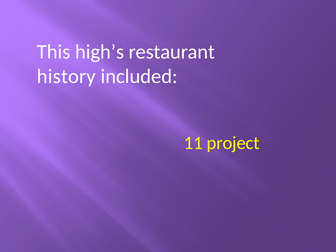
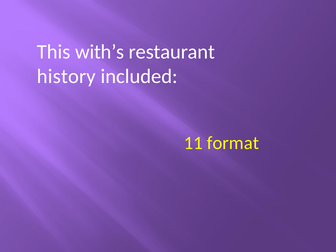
high’s: high’s -> with’s
project: project -> format
